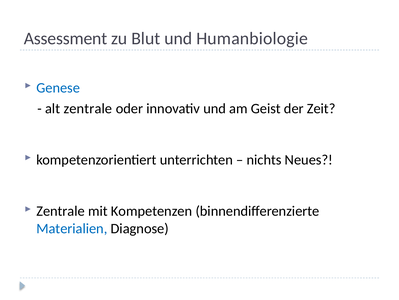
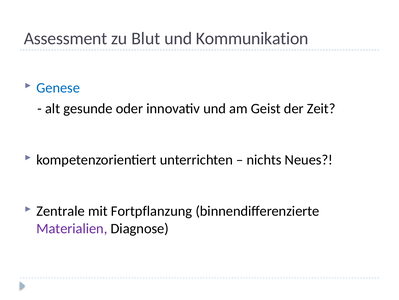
Humanbiologie: Humanbiologie -> Kommunikation
alt zentrale: zentrale -> gesunde
Kompetenzen: Kompetenzen -> Fortpflanzung
Materialien colour: blue -> purple
